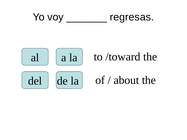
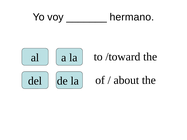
regresas: regresas -> hermano
